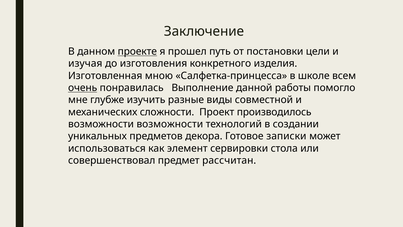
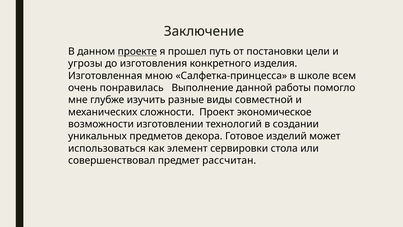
изучая: изучая -> угрозы
очень underline: present -> none
производилось: производилось -> экономическое
возможности возможности: возможности -> изготовлении
записки: записки -> изделий
